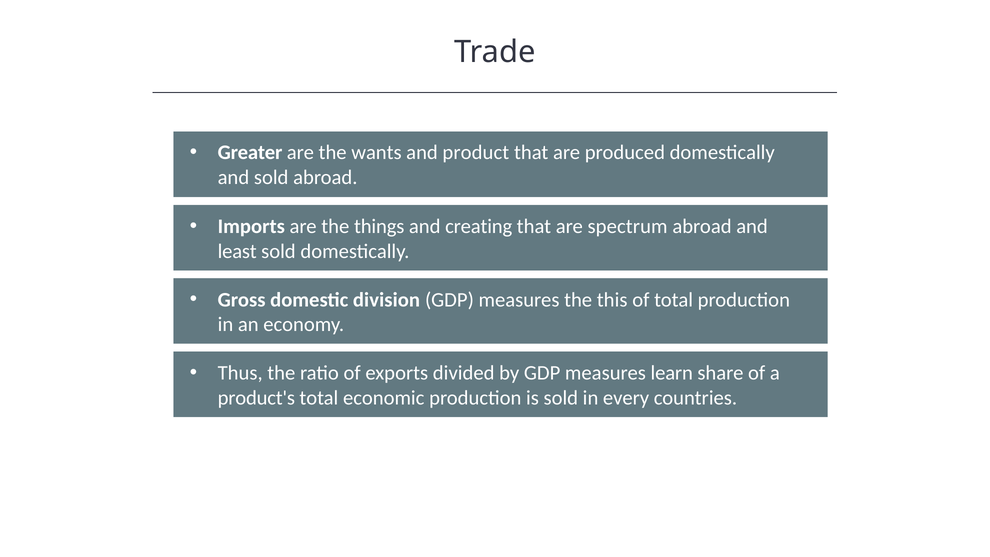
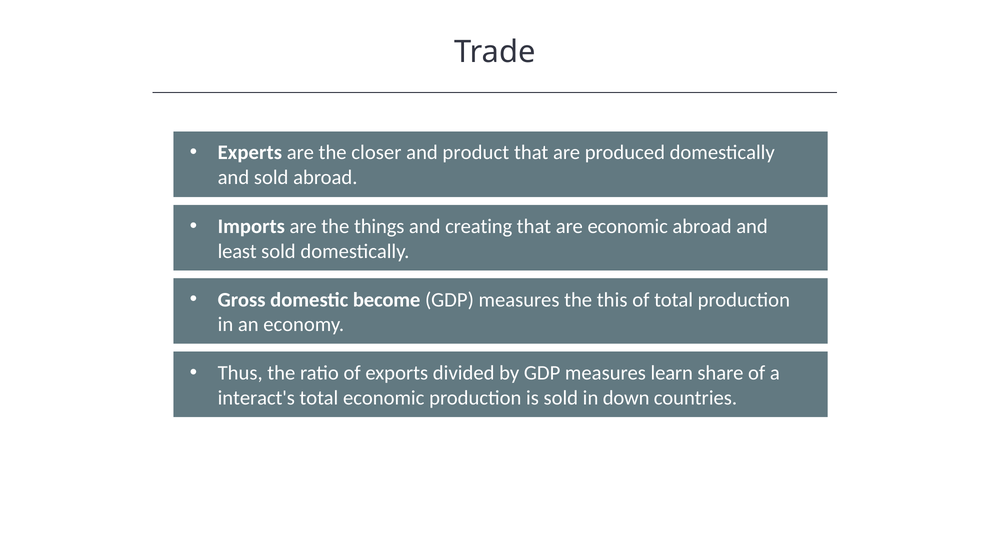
Greater: Greater -> Experts
wants: wants -> closer
are spectrum: spectrum -> economic
division: division -> become
product's: product's -> interact's
every: every -> down
